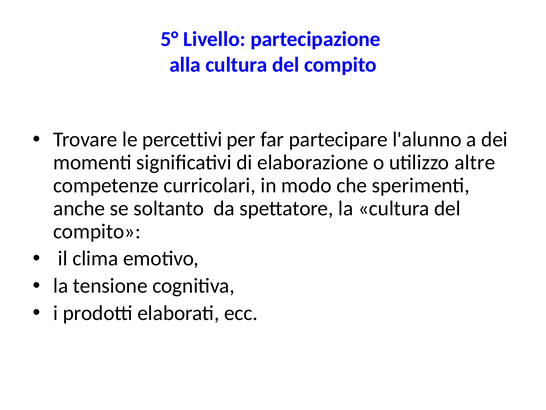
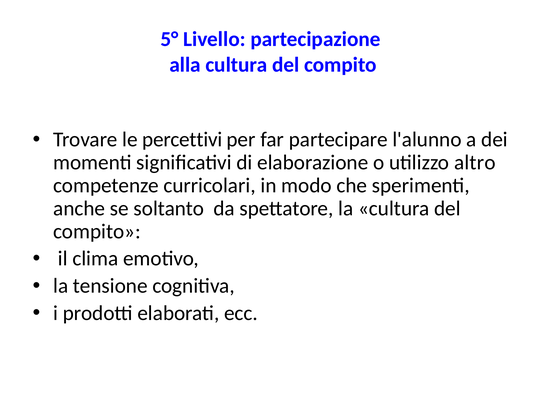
altre: altre -> altro
